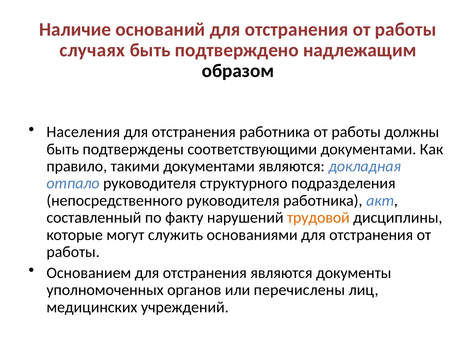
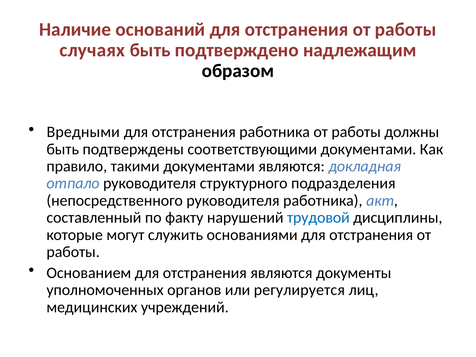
Населения: Населения -> Вредными
трудовой colour: orange -> blue
перечислены: перечислены -> регулируется
